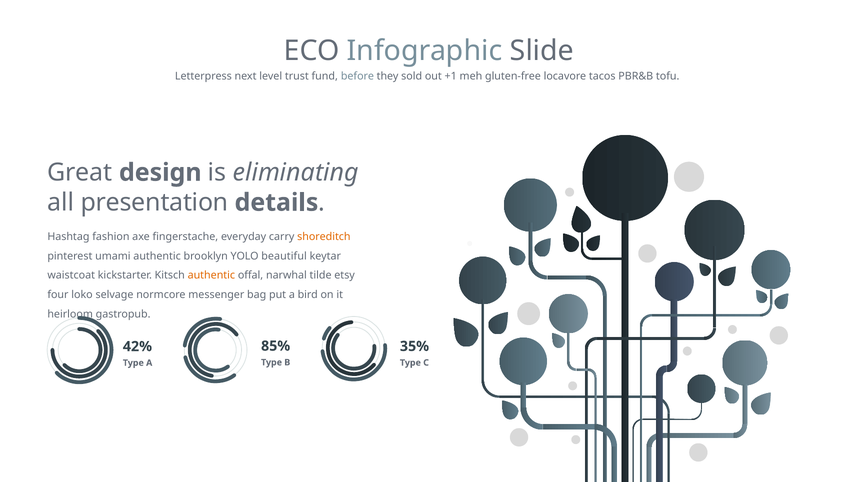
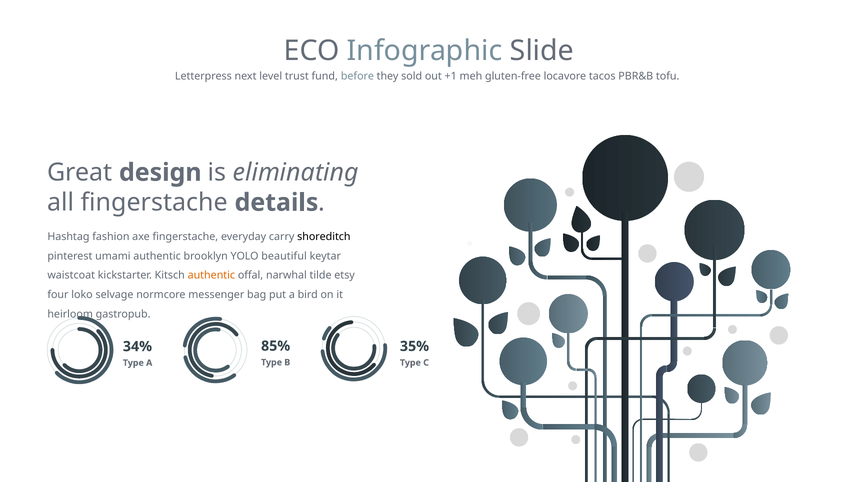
all presentation: presentation -> fingerstache
shoreditch colour: orange -> black
42%: 42% -> 34%
